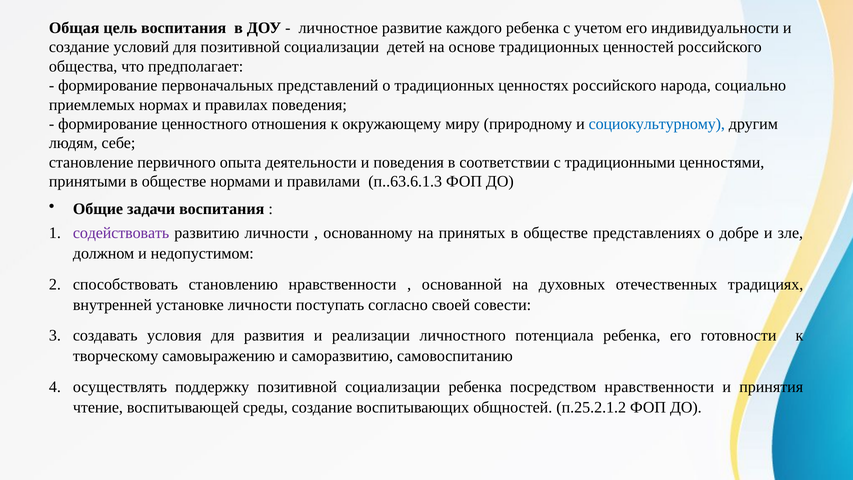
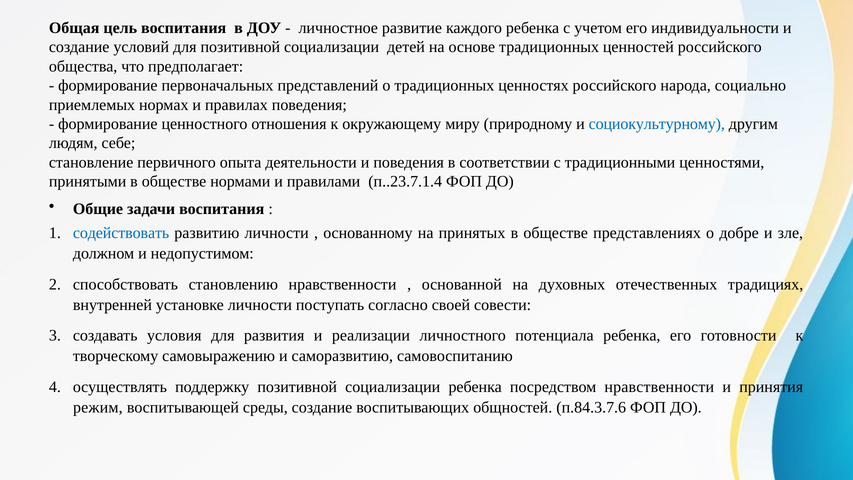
п..63.6.1.3: п..63.6.1.3 -> п..23.7.1.4
содействовать colour: purple -> blue
чтение: чтение -> режим
п.25.2.1.2: п.25.2.1.2 -> п.84.3.7.6
